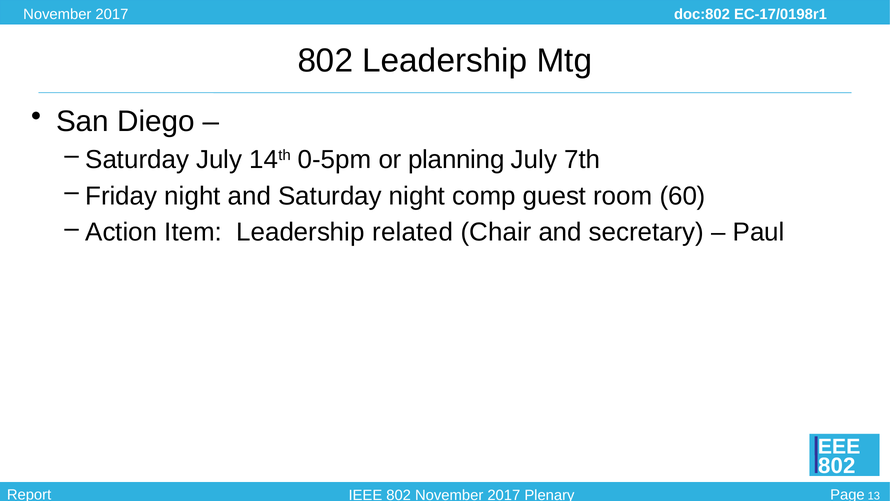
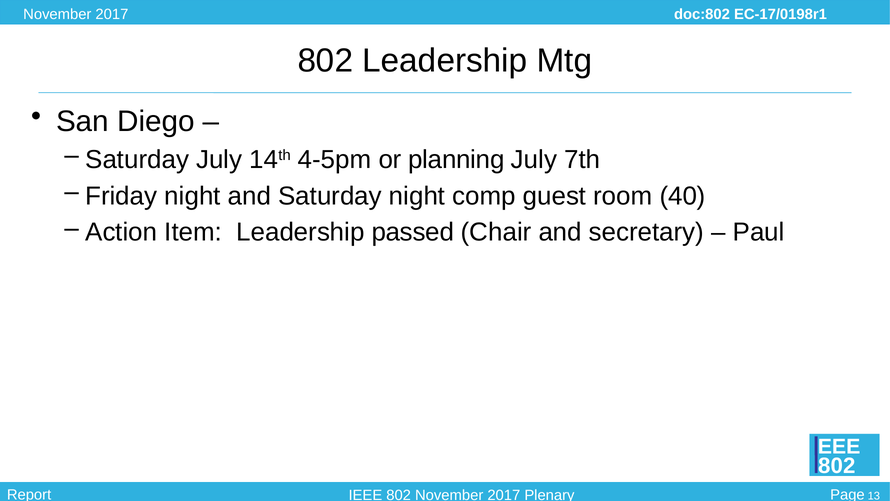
0-5pm: 0-5pm -> 4-5pm
60: 60 -> 40
related: related -> passed
